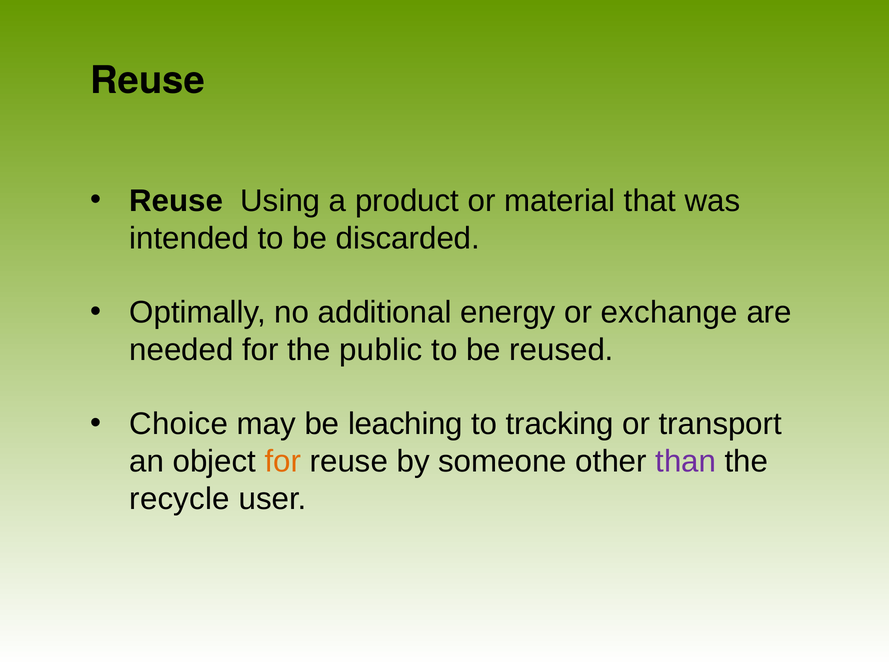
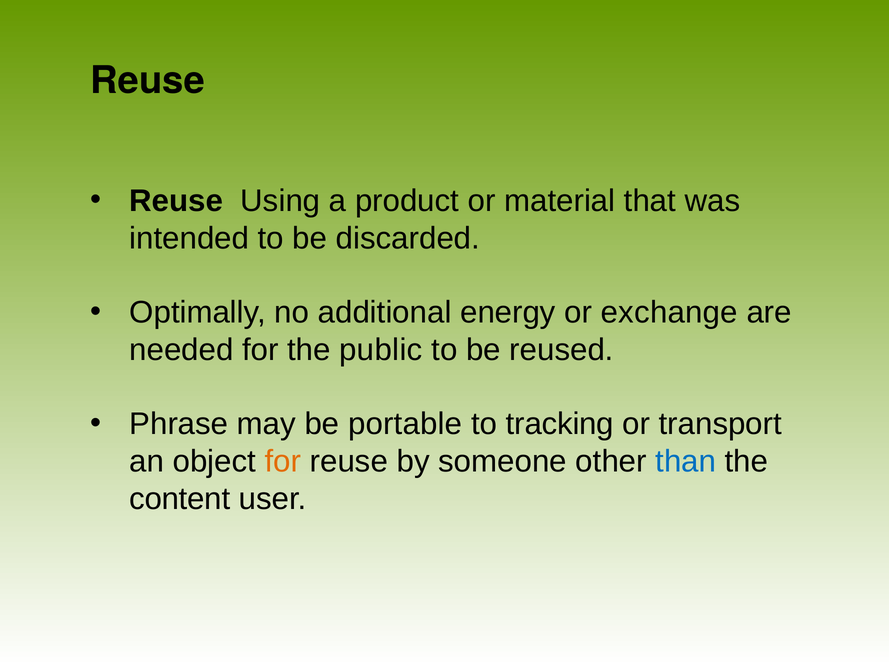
Choice: Choice -> Phrase
leaching: leaching -> portable
than colour: purple -> blue
recycle: recycle -> content
